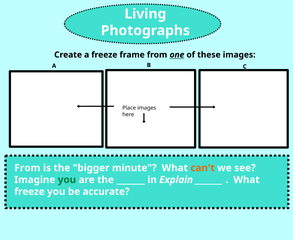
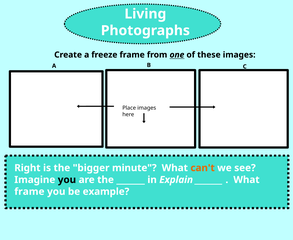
From at (27, 168): From -> Right
you at (67, 180) colour: green -> black
freeze at (29, 192): freeze -> frame
accurate: accurate -> example
